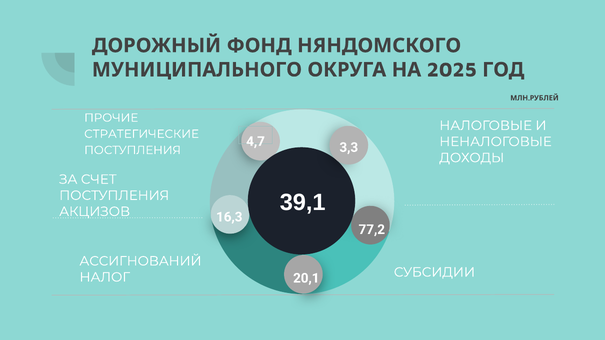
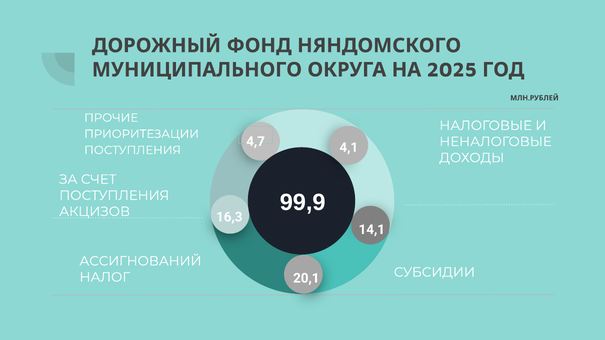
СТРАТЕГИЧЕСКИЕ: СТРАТЕГИЧЕСКИЕ -> ПРИОРИТЕЗАЦИИ
3,3: 3,3 -> 4,1
39,1: 39,1 -> 99,9
77,2: 77,2 -> 14,1
